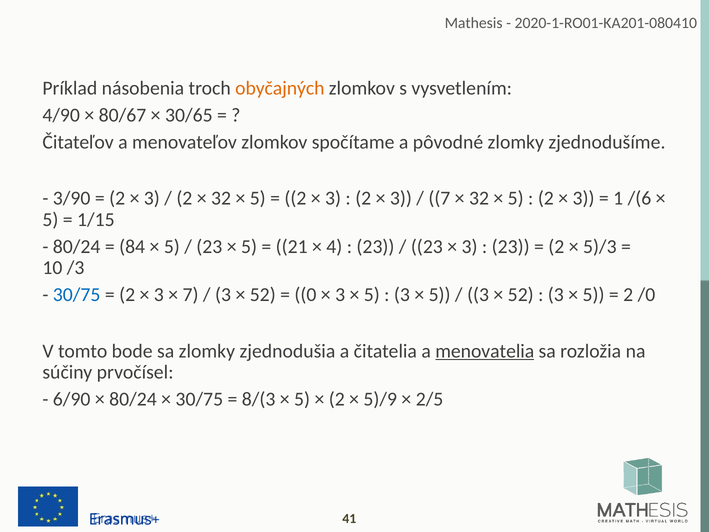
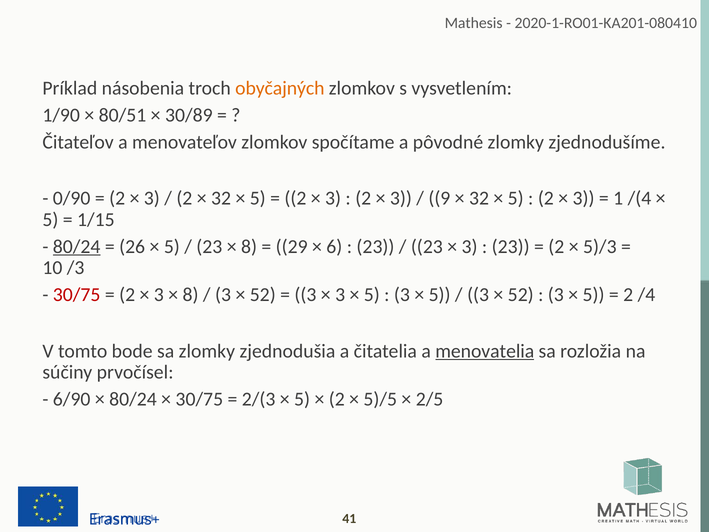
4/90: 4/90 -> 1/90
80/67: 80/67 -> 80/51
30/65: 30/65 -> 30/89
3/90: 3/90 -> 0/90
7 at (439, 198): 7 -> 9
/(6: /(6 -> /(4
80/24 at (77, 247) underline: none -> present
84: 84 -> 26
5 at (249, 247): 5 -> 8
21: 21 -> 29
4: 4 -> 6
30/75 at (77, 295) colour: blue -> red
7 at (191, 295): 7 -> 8
0 at (305, 295): 0 -> 3
/0: /0 -> /4
8/(3: 8/(3 -> 2/(3
5)/9: 5)/9 -> 5)/5
